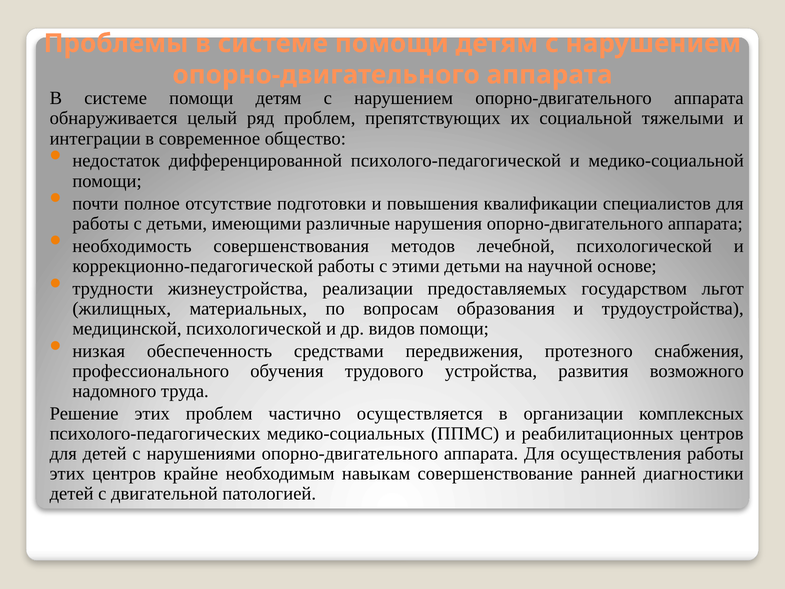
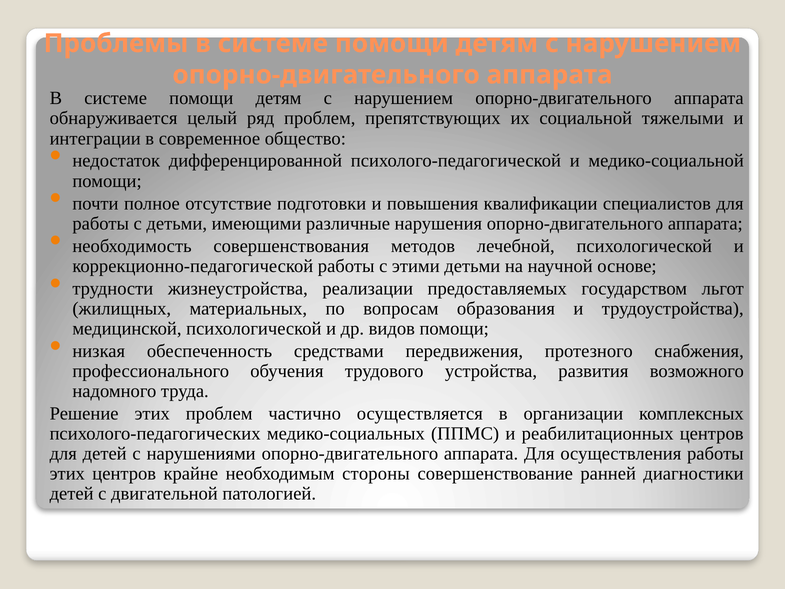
навыкам: навыкам -> стороны
